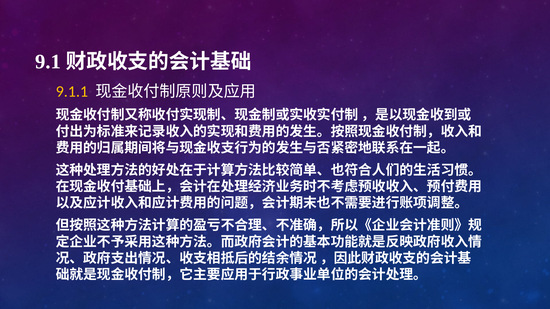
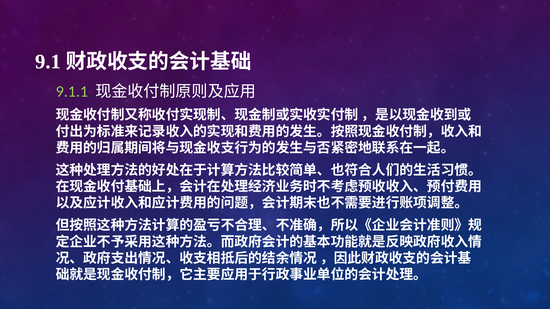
9.1.1 colour: yellow -> light green
